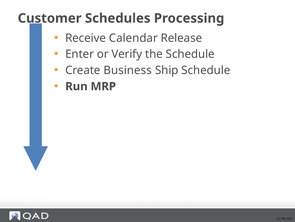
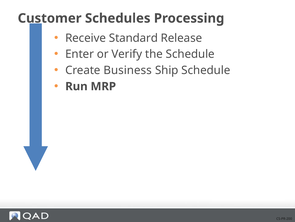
Calendar: Calendar -> Standard
